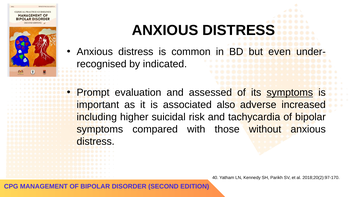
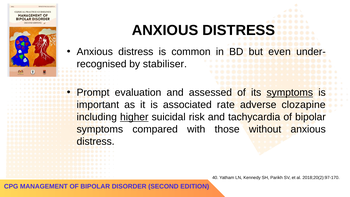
indicated: indicated -> stabiliser
also: also -> rate
increased: increased -> clozapine
higher underline: none -> present
